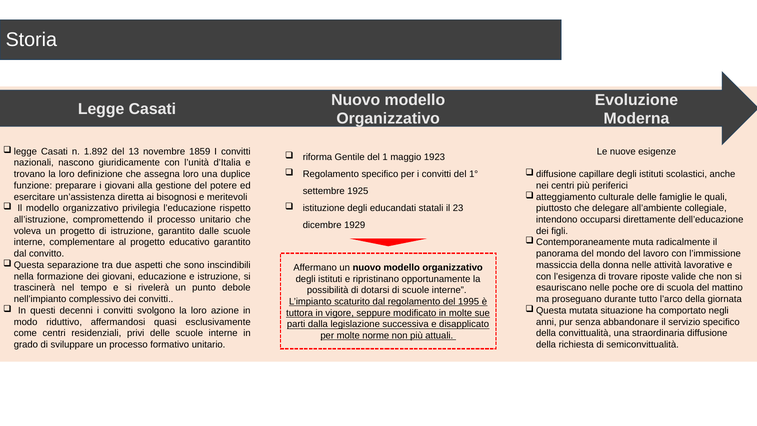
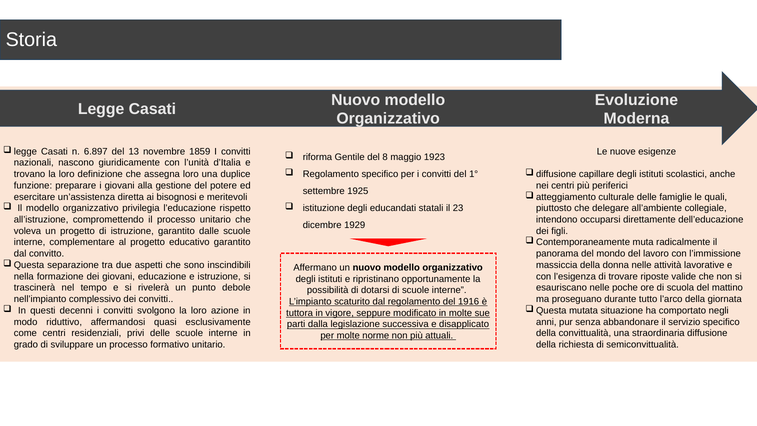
1.892: 1.892 -> 6.897
1: 1 -> 8
1995: 1995 -> 1916
